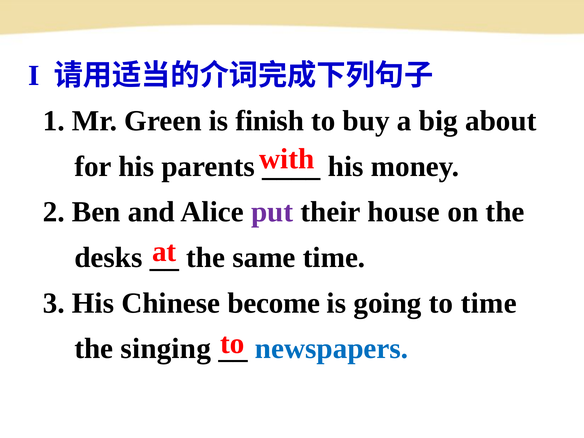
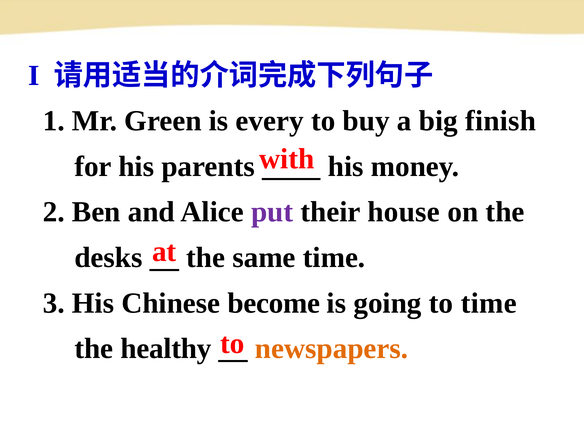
finish: finish -> every
about: about -> finish
singing: singing -> healthy
newspapers colour: blue -> orange
